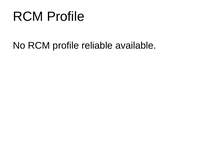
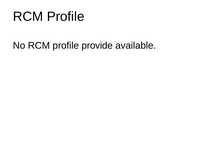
reliable: reliable -> provide
